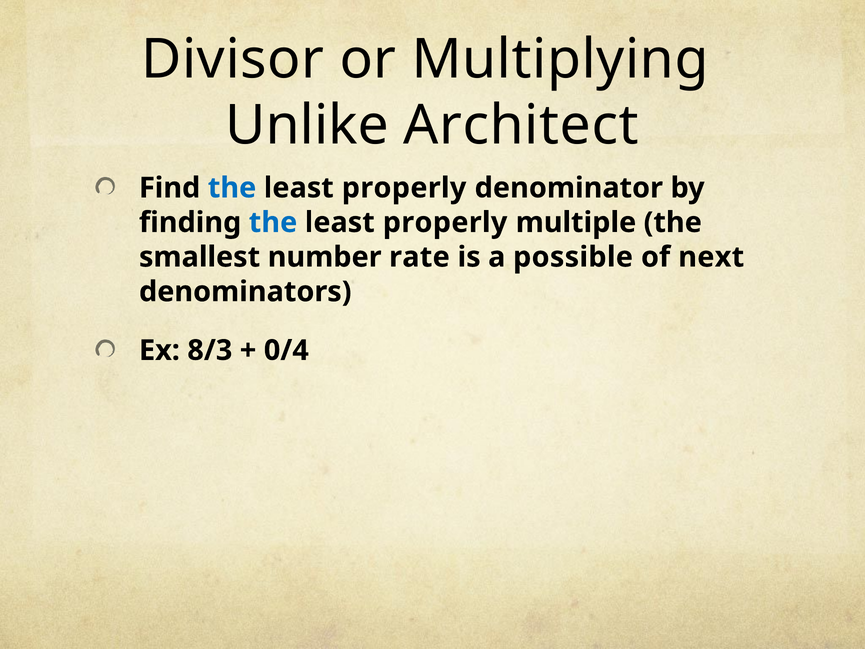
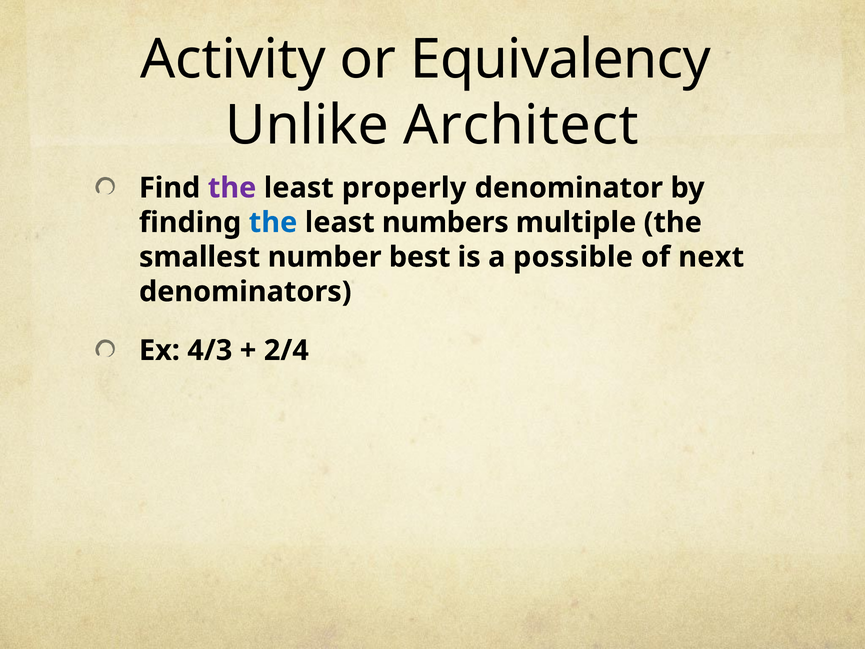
Divisor: Divisor -> Activity
Multiplying: Multiplying -> Equivalency
the at (232, 188) colour: blue -> purple
properly at (445, 222): properly -> numbers
rate: rate -> best
8/3: 8/3 -> 4/3
0/4: 0/4 -> 2/4
